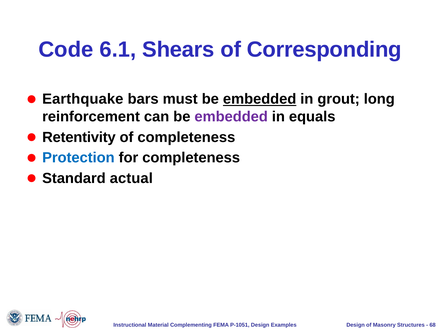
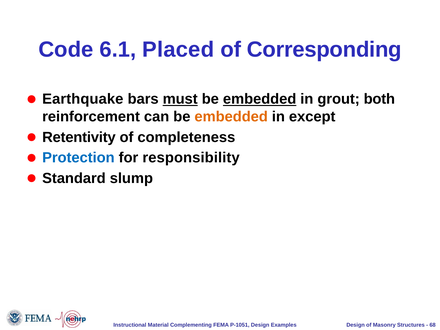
Shears: Shears -> Placed
must underline: none -> present
long: long -> both
embedded at (231, 117) colour: purple -> orange
equals: equals -> except
for completeness: completeness -> responsibility
actual: actual -> slump
